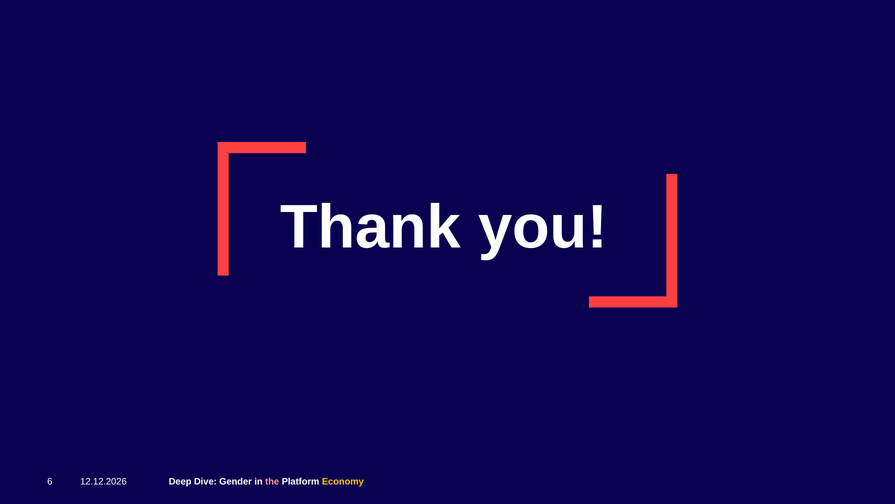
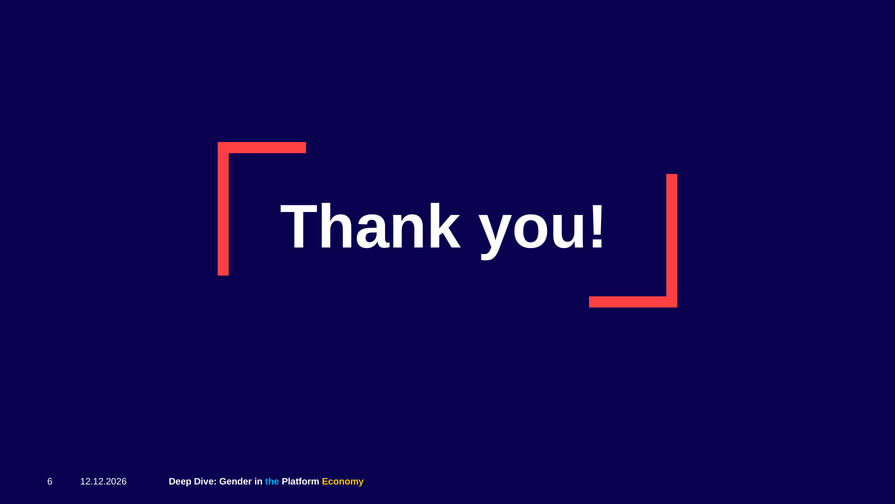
the colour: pink -> light blue
